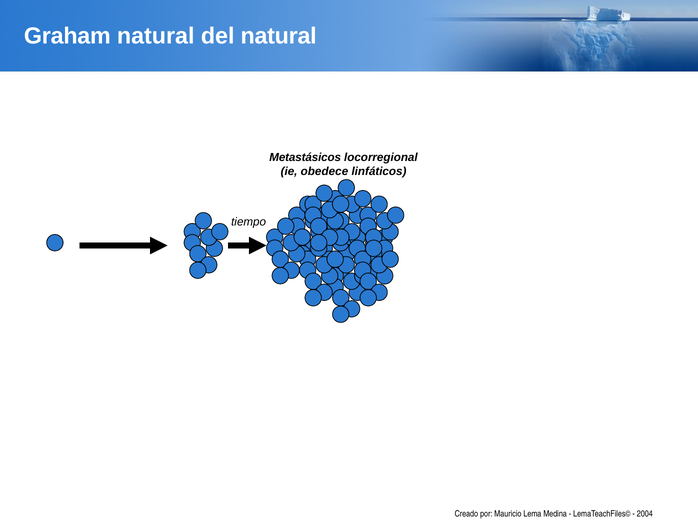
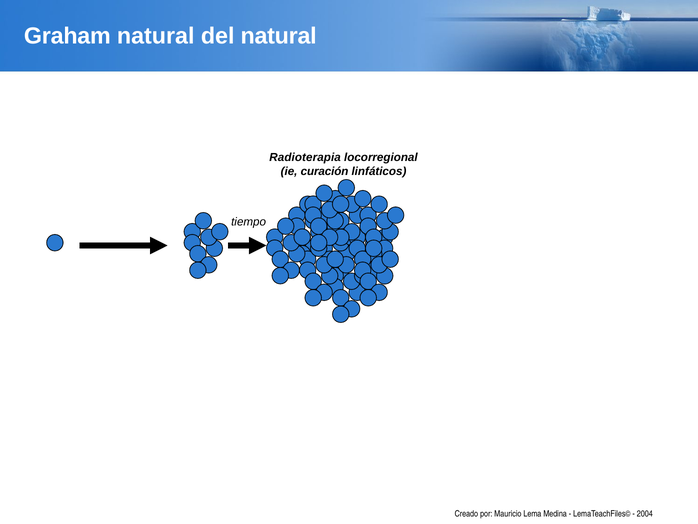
Metastásicos: Metastásicos -> Radioterapia
obedece: obedece -> curación
